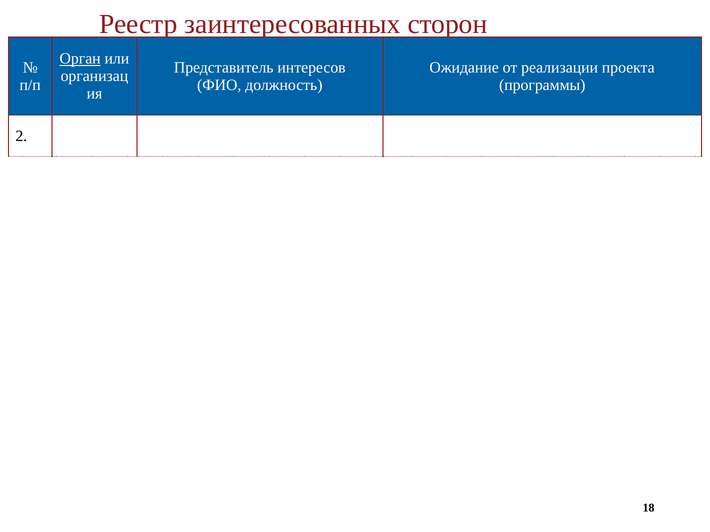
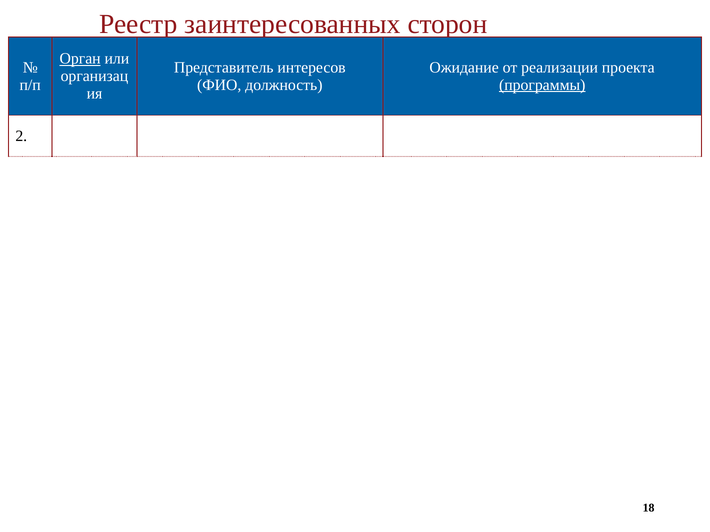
программы underline: none -> present
